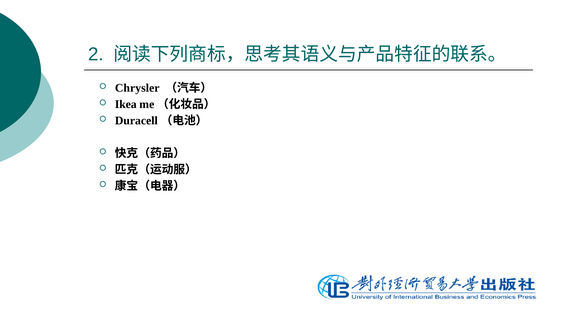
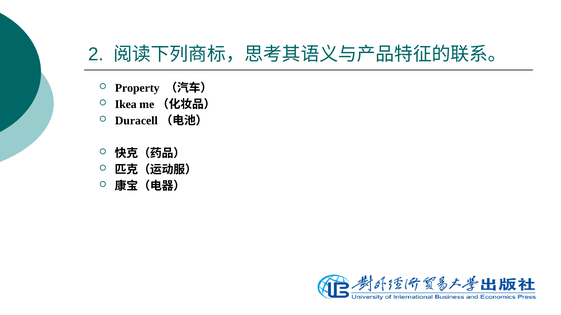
Chrysler: Chrysler -> Property
